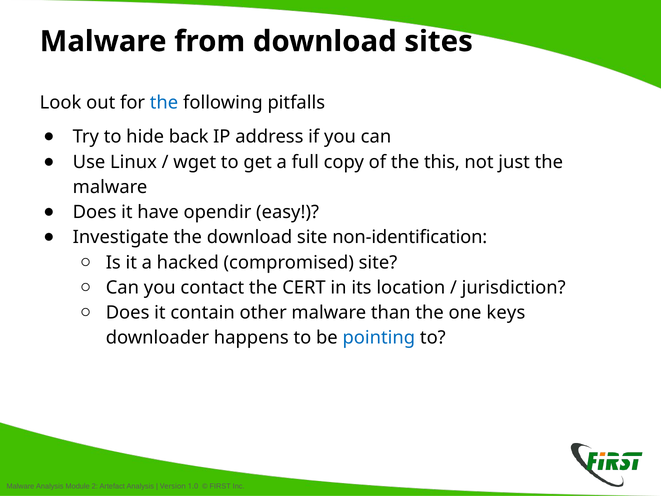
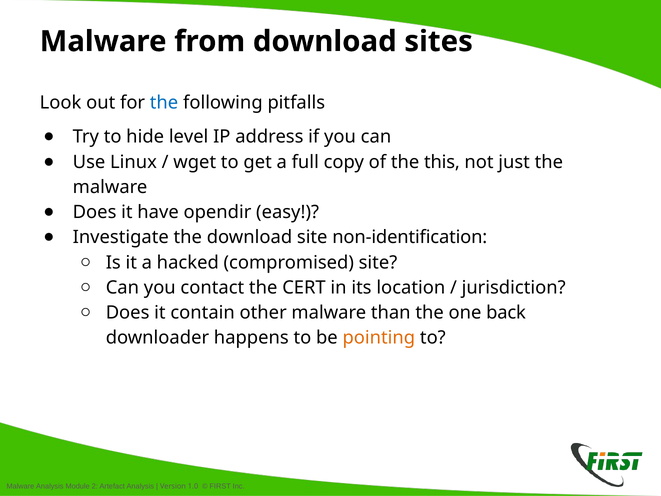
back: back -> level
keys: keys -> back
pointing colour: blue -> orange
